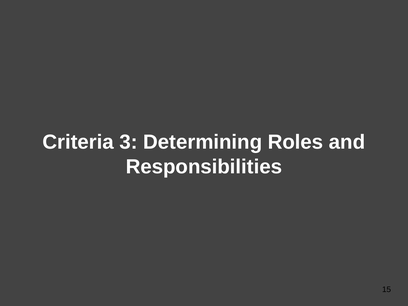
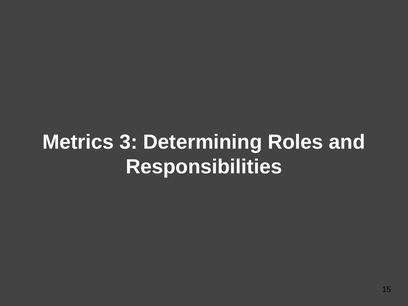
Criteria: Criteria -> Metrics
